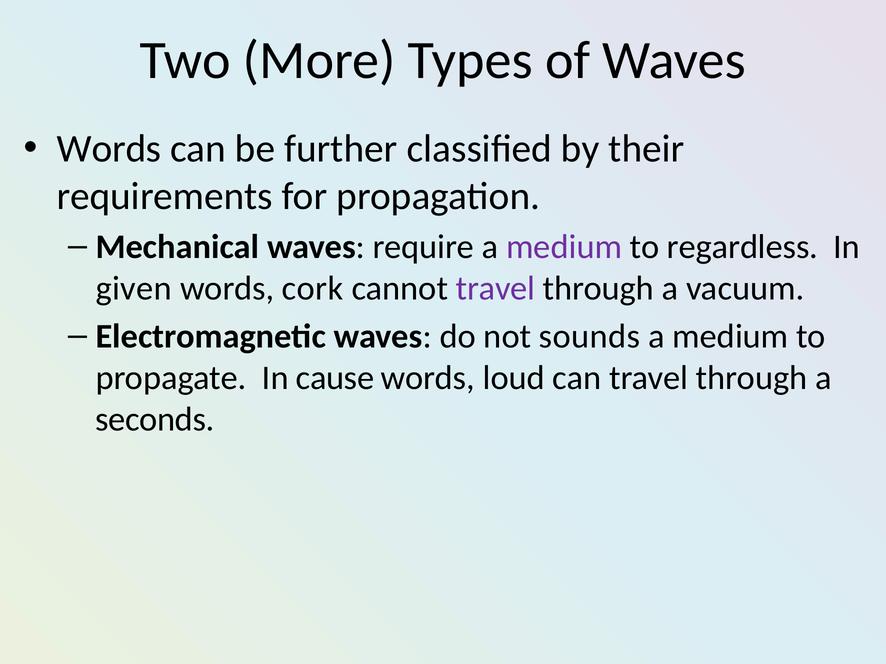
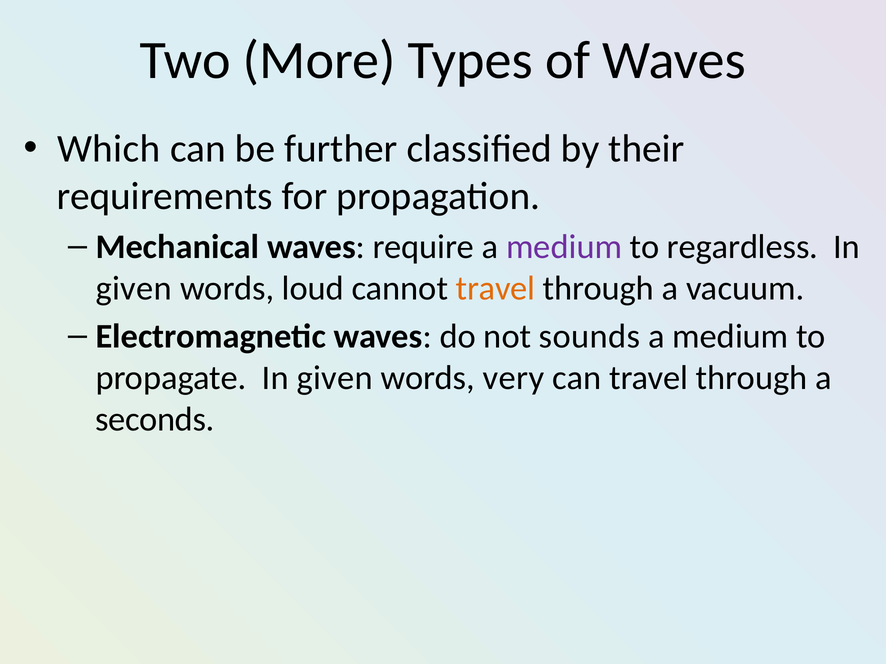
Words at (109, 149): Words -> Which
cork: cork -> loud
travel at (496, 288) colour: purple -> orange
propagate In cause: cause -> given
loud: loud -> very
